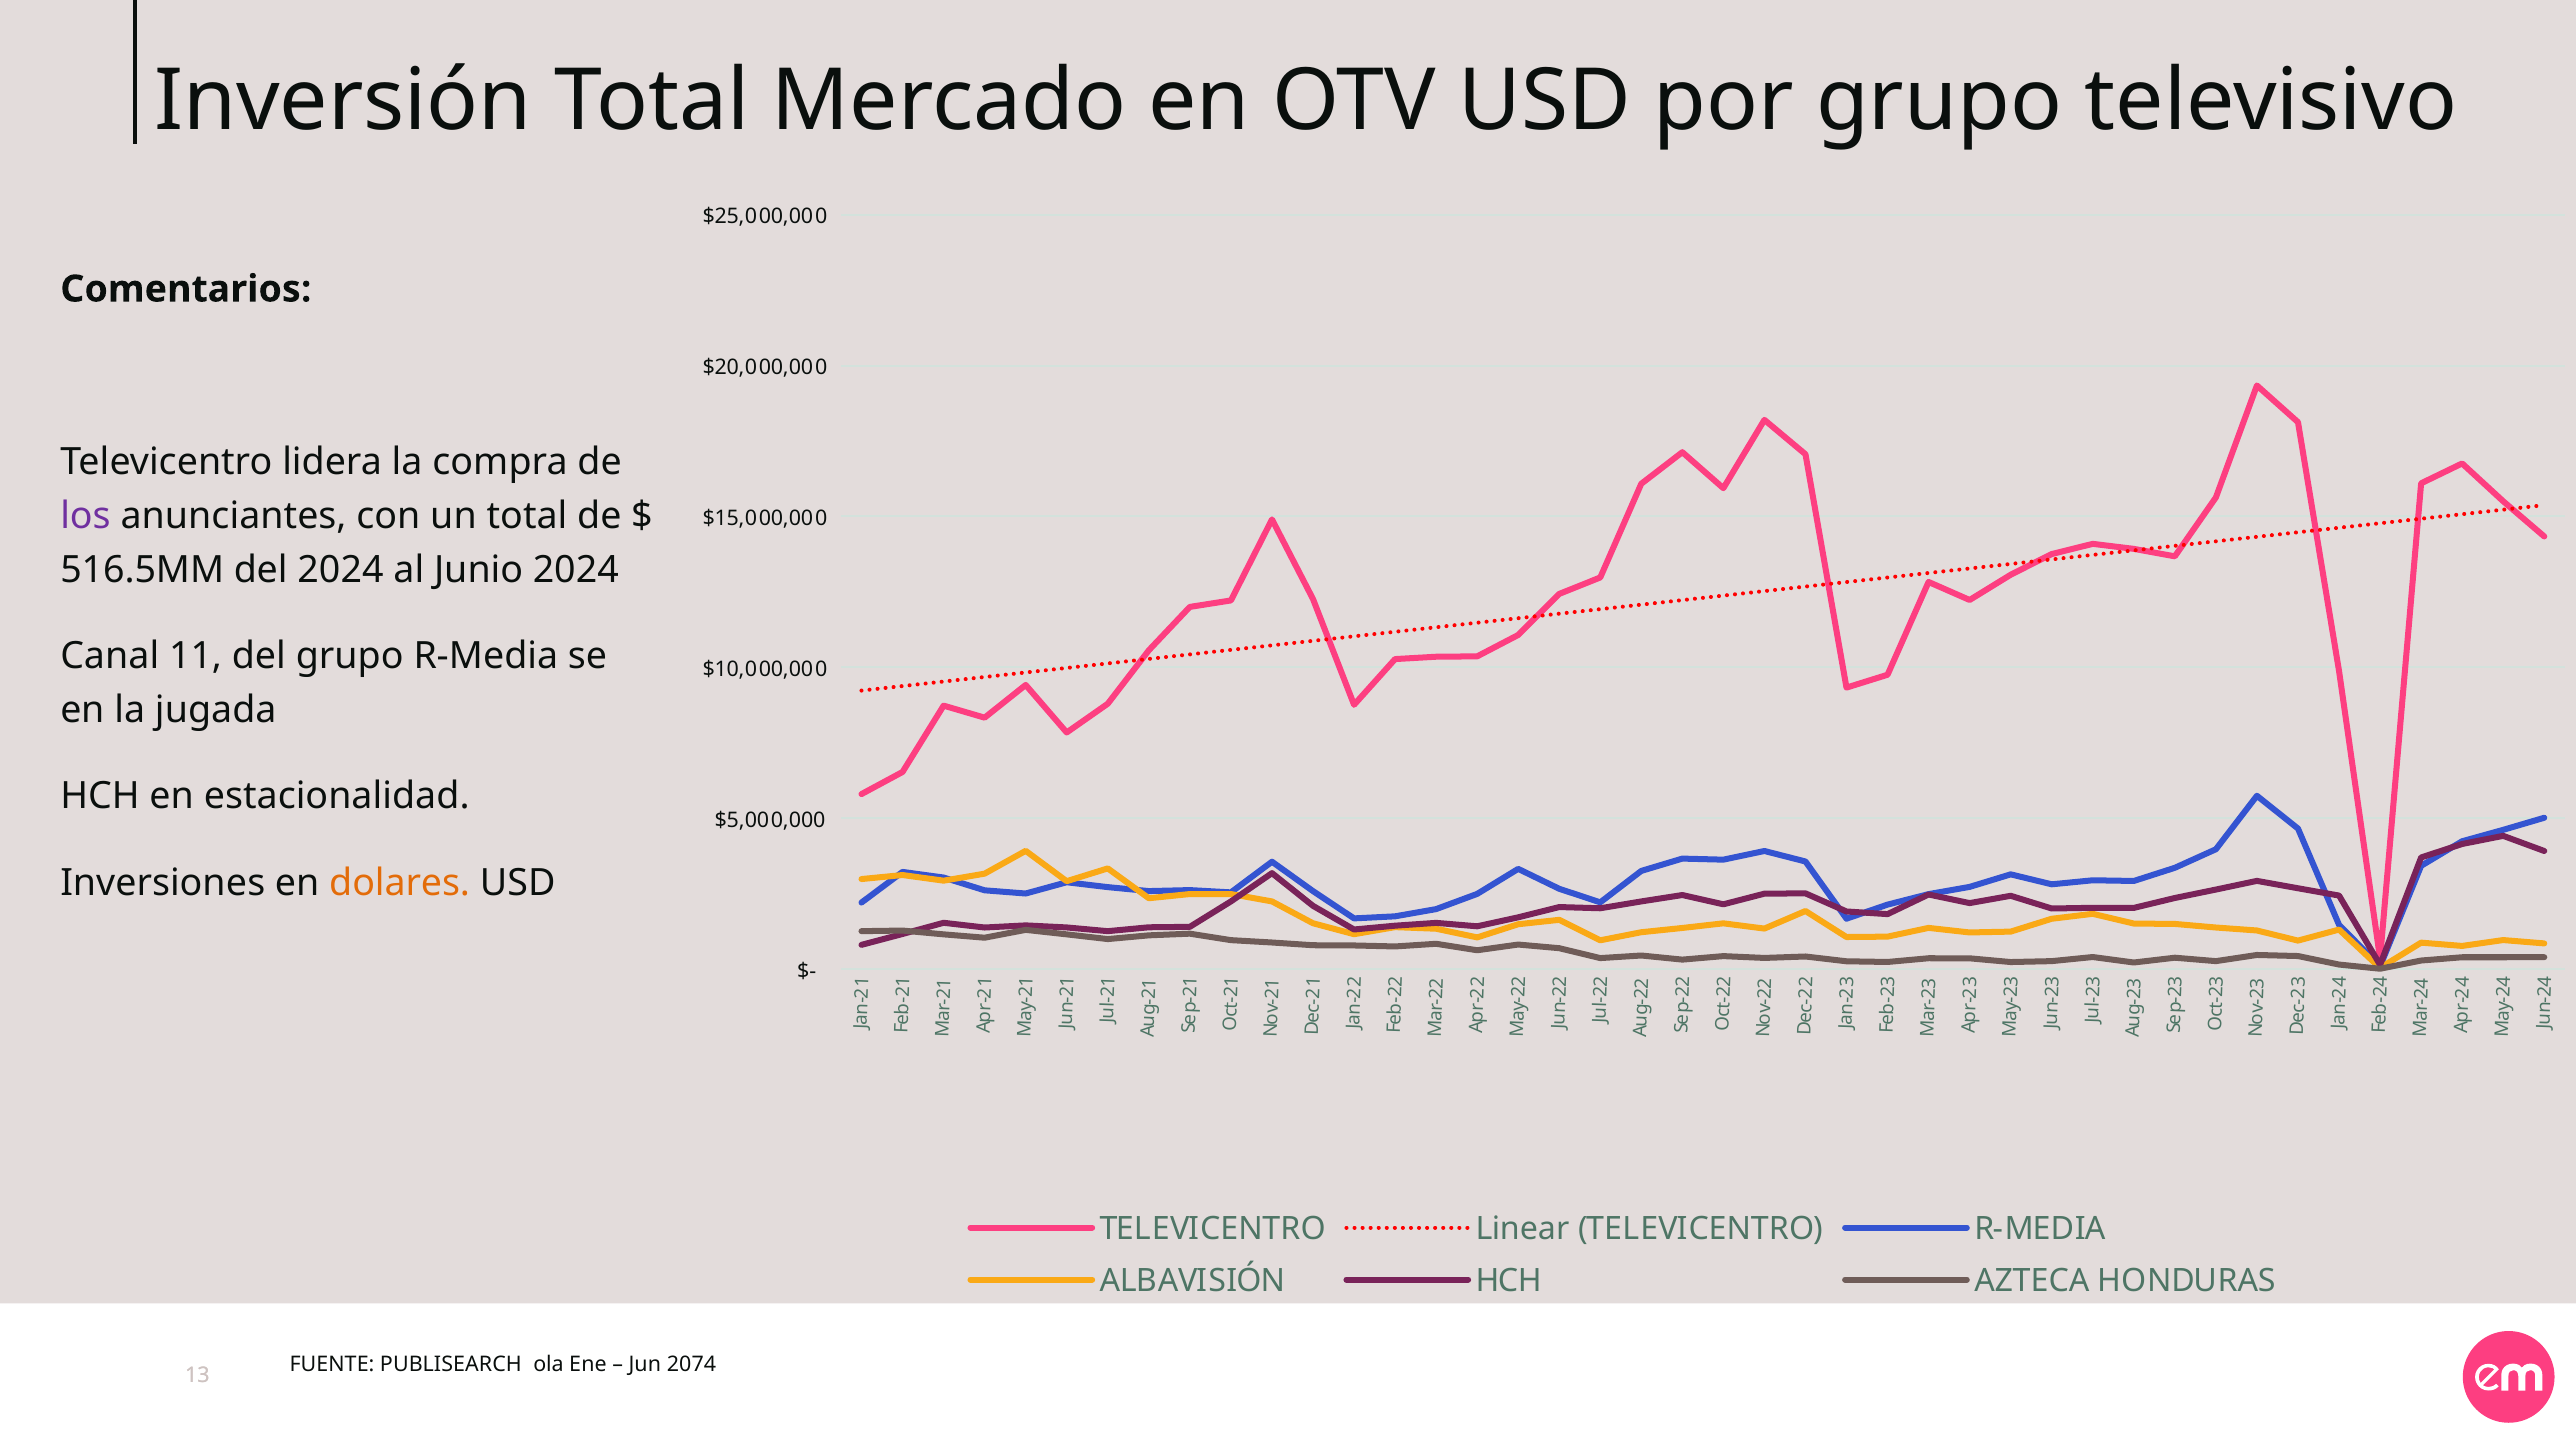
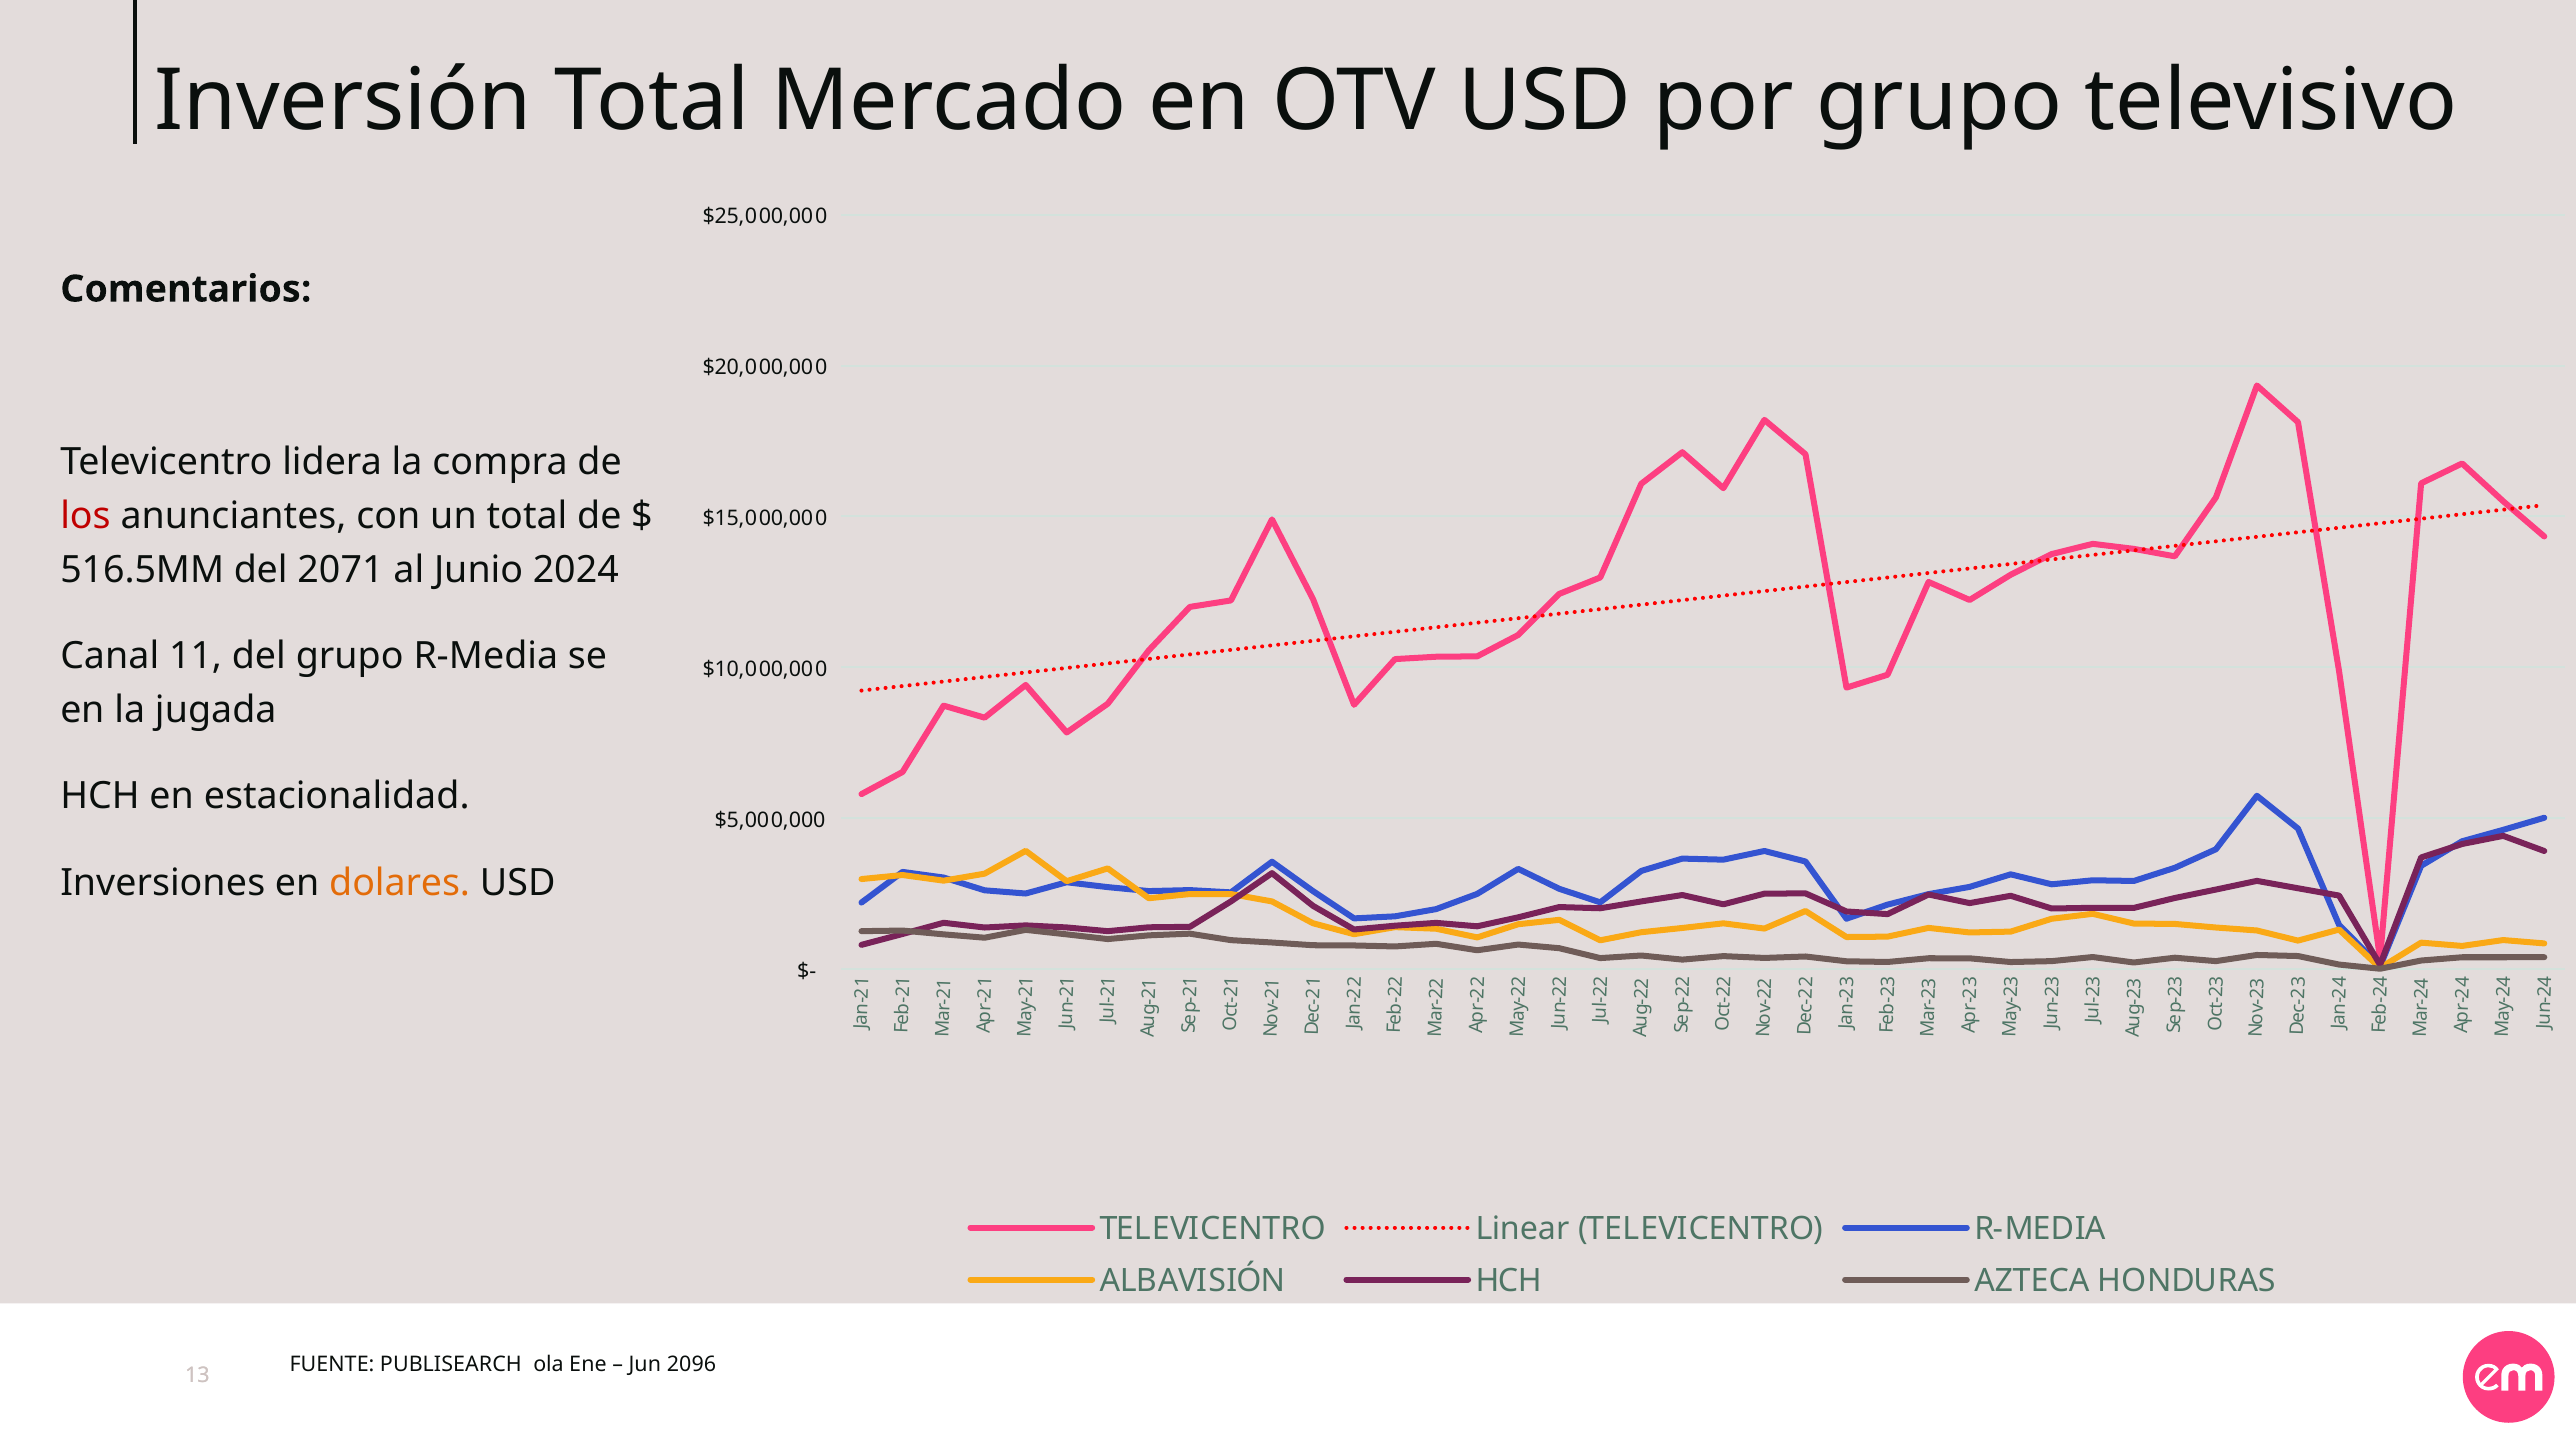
los colour: purple -> red
del 2024: 2024 -> 2071
2074: 2074 -> 2096
